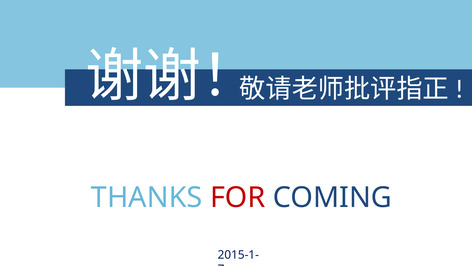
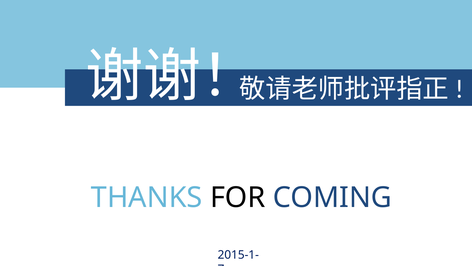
FOR colour: red -> black
